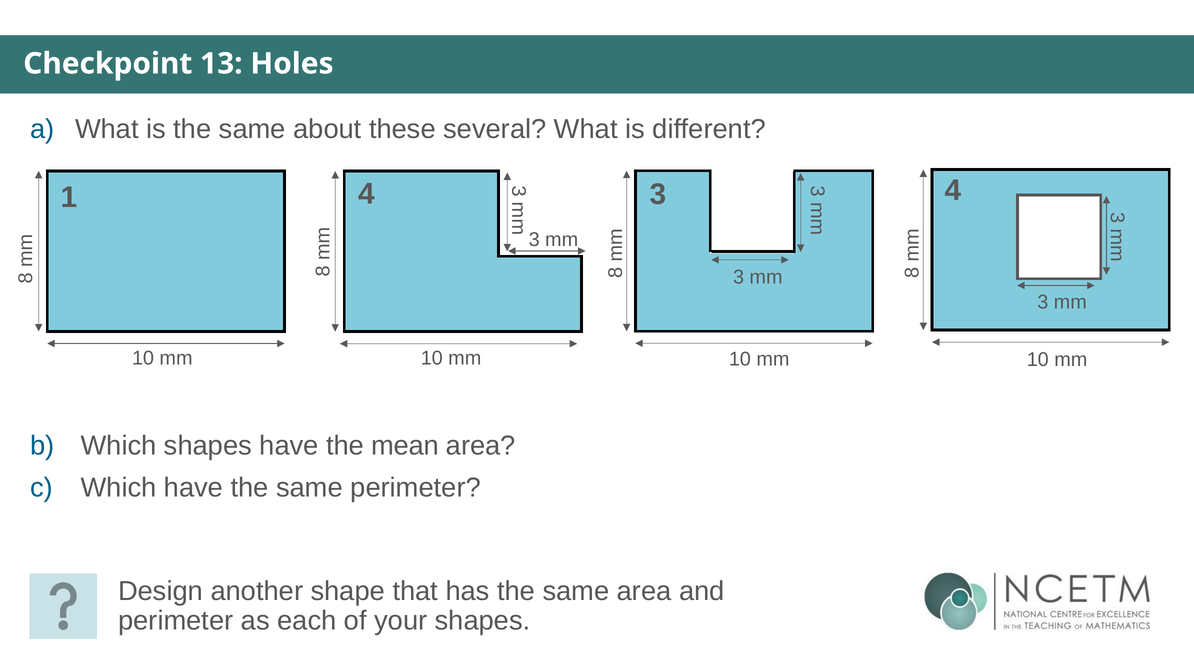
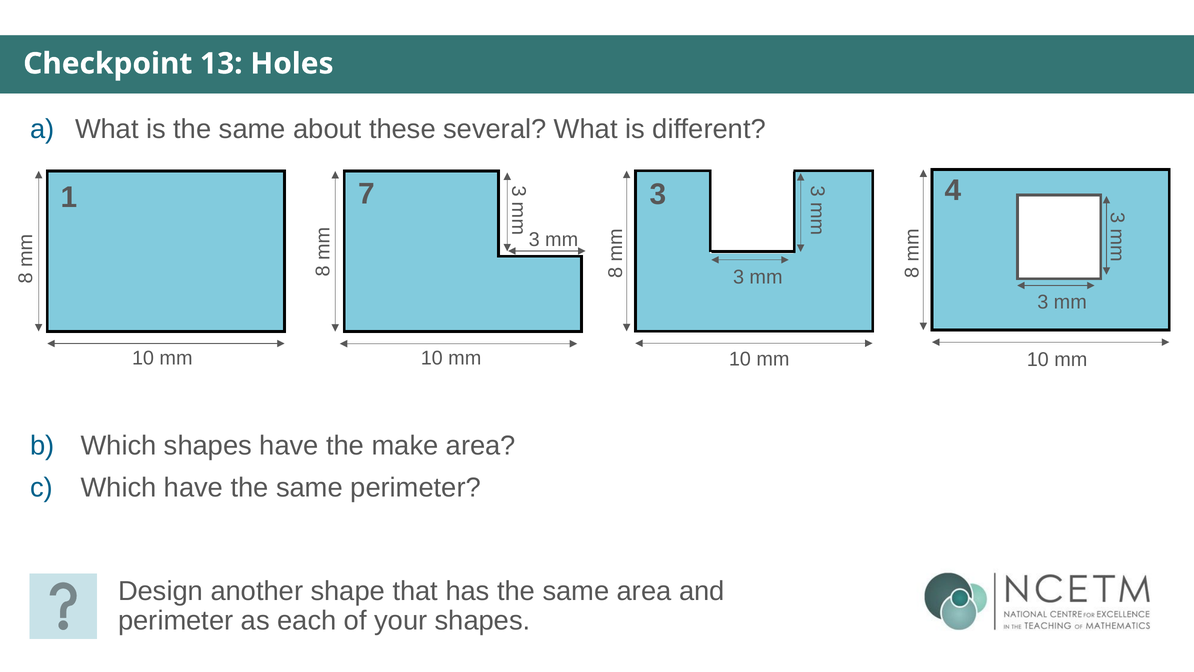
1 4: 4 -> 7
mean: mean -> make
